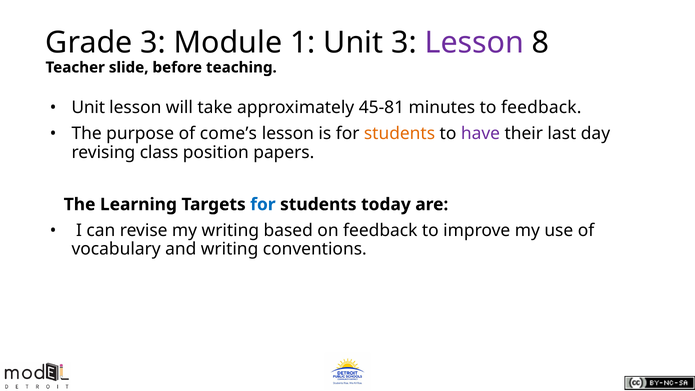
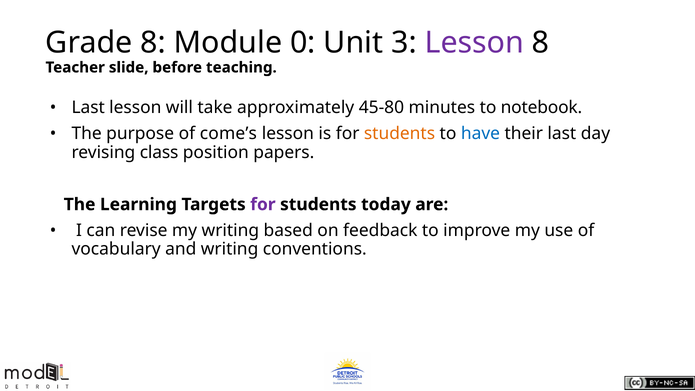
Grade 3: 3 -> 8
1: 1 -> 0
Unit at (88, 108): Unit -> Last
45-81: 45-81 -> 45-80
to feedback: feedback -> notebook
have colour: purple -> blue
for at (263, 204) colour: blue -> purple
